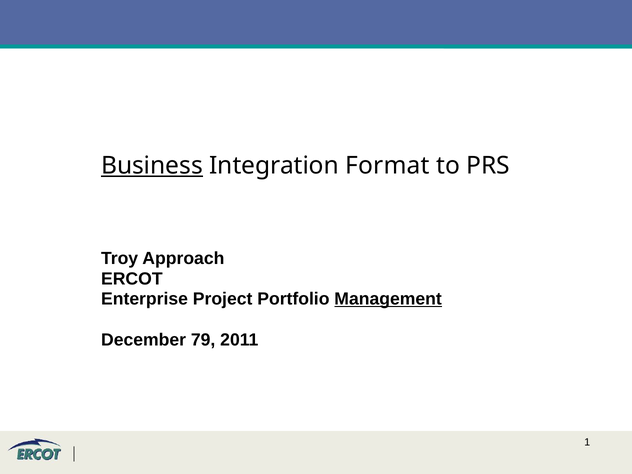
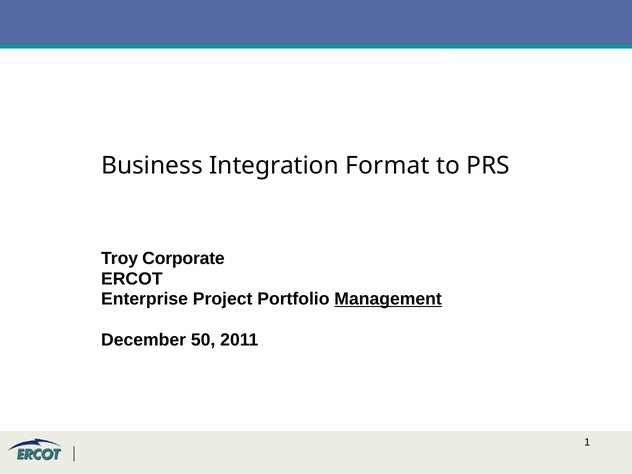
Business underline: present -> none
Approach: Approach -> Corporate
79: 79 -> 50
